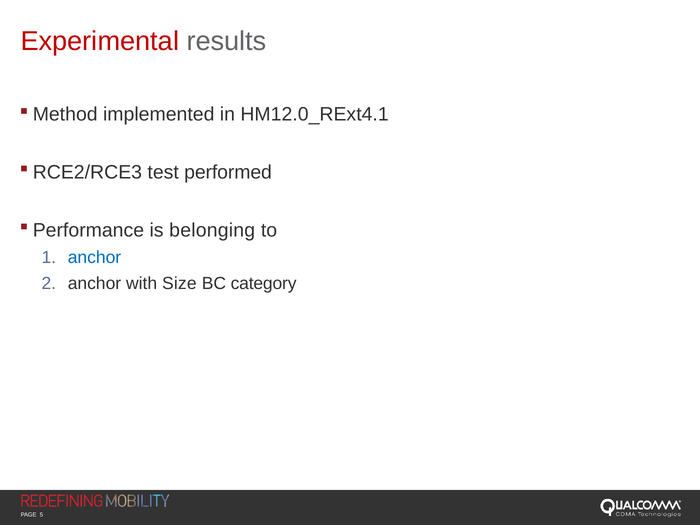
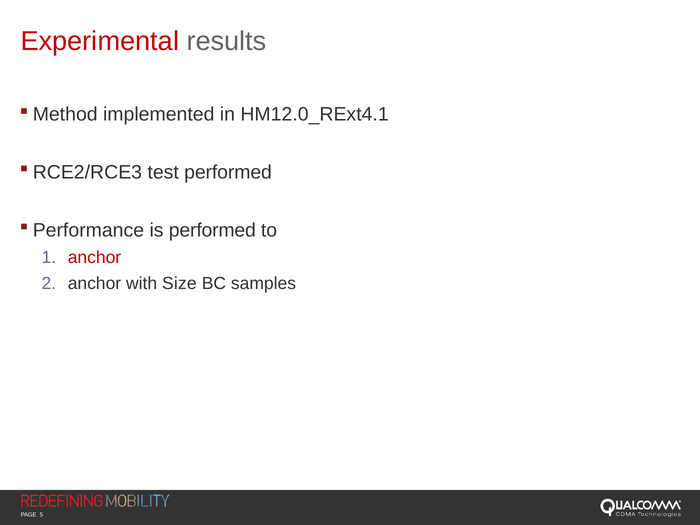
is belonging: belonging -> performed
anchor at (94, 257) colour: blue -> red
category: category -> samples
